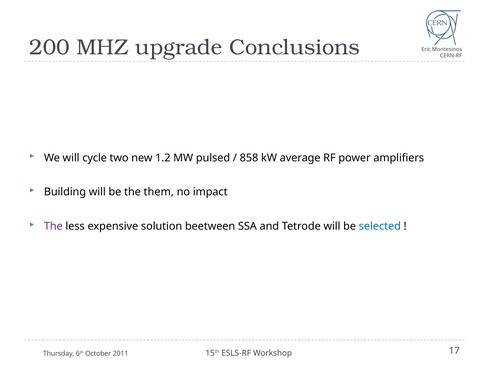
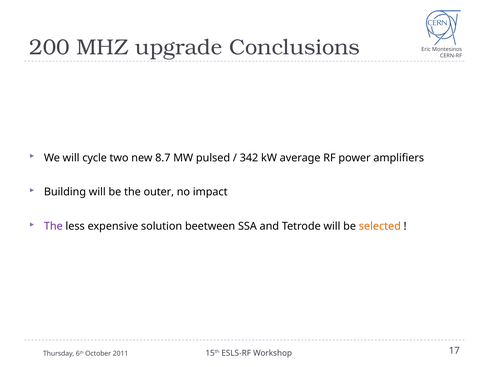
1.2: 1.2 -> 8.7
858: 858 -> 342
them: them -> outer
selected colour: blue -> orange
